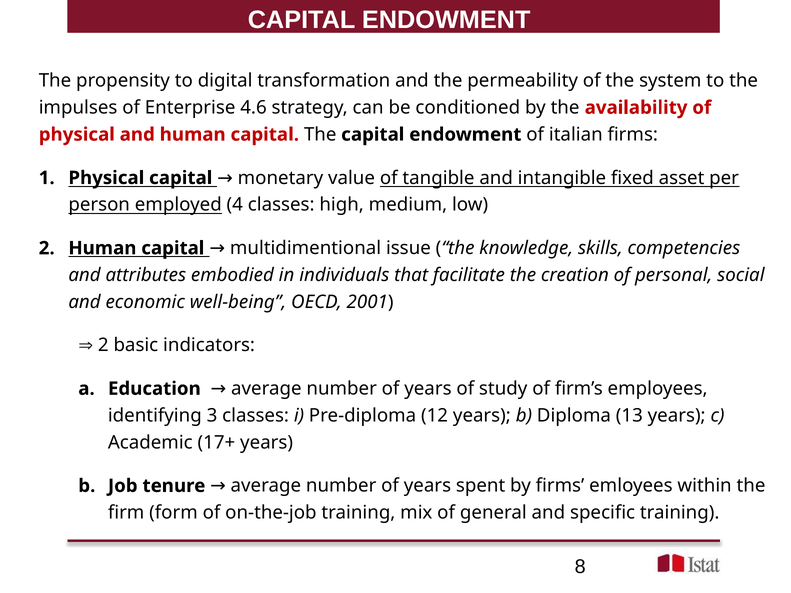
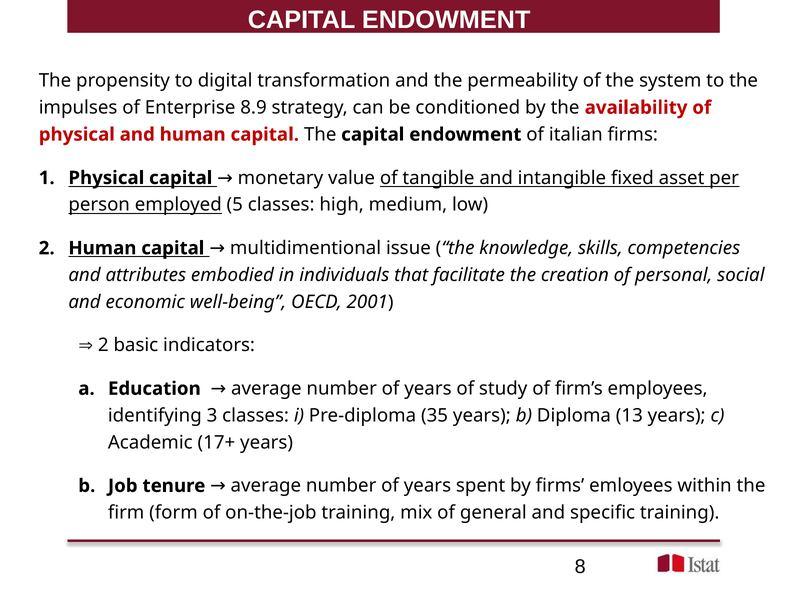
4.6: 4.6 -> 8.9
4: 4 -> 5
12: 12 -> 35
